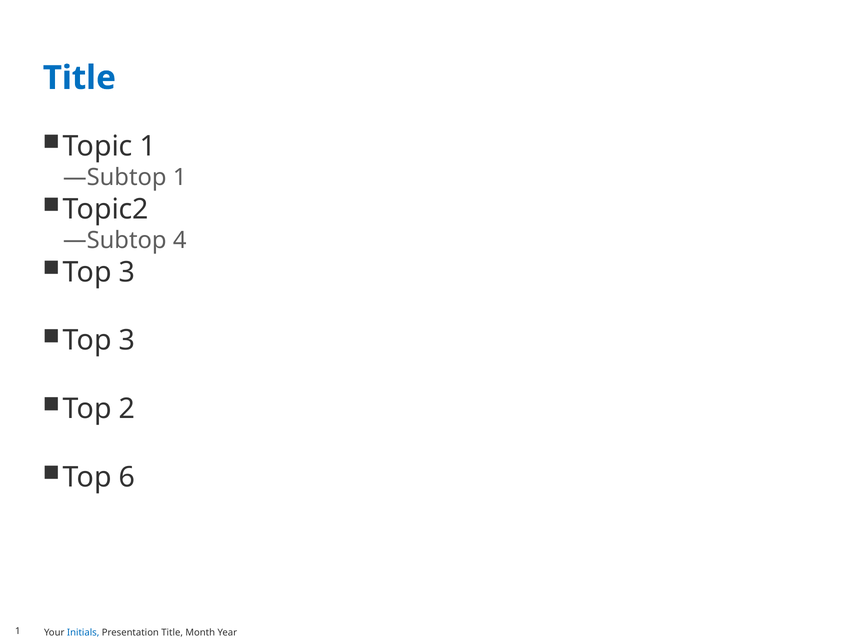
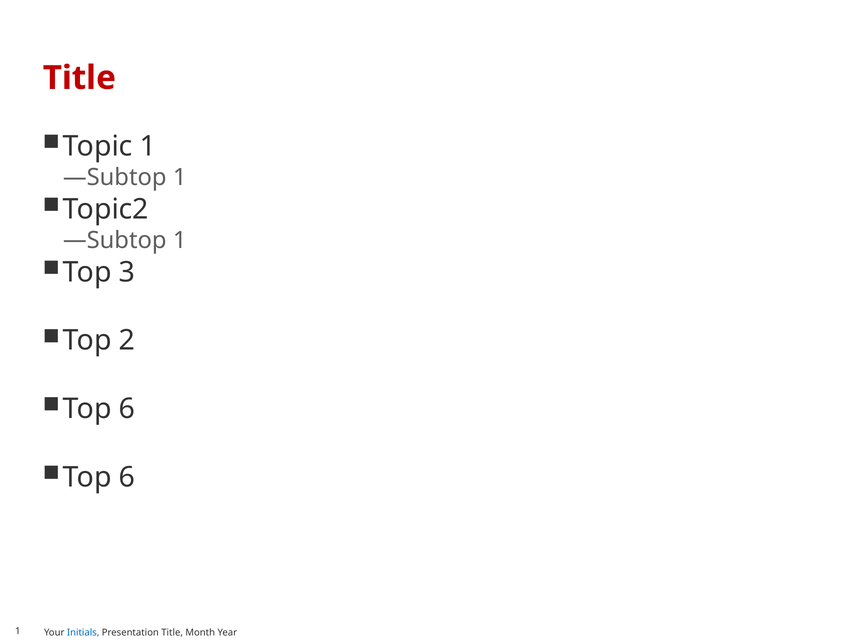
Title at (79, 78) colour: blue -> red
4 at (180, 240): 4 -> 1
3 at (127, 340): 3 -> 2
2 at (127, 409): 2 -> 6
